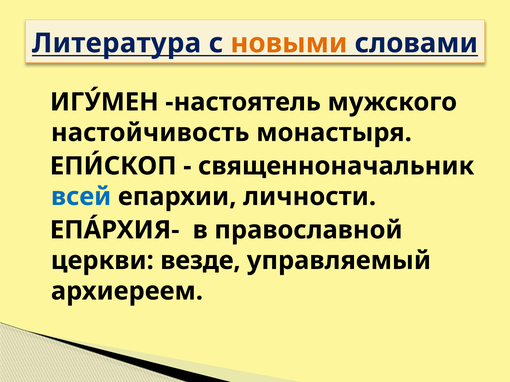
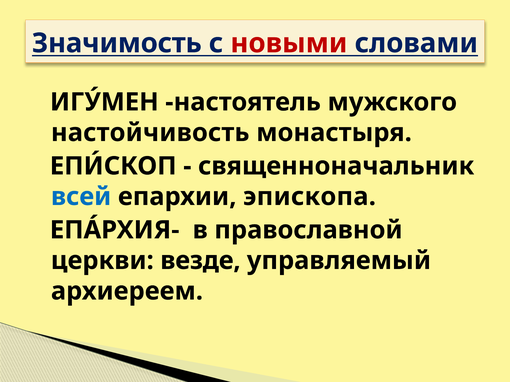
Литература: Литература -> Значимость
новыми colour: orange -> red
личности: личности -> эпископа
